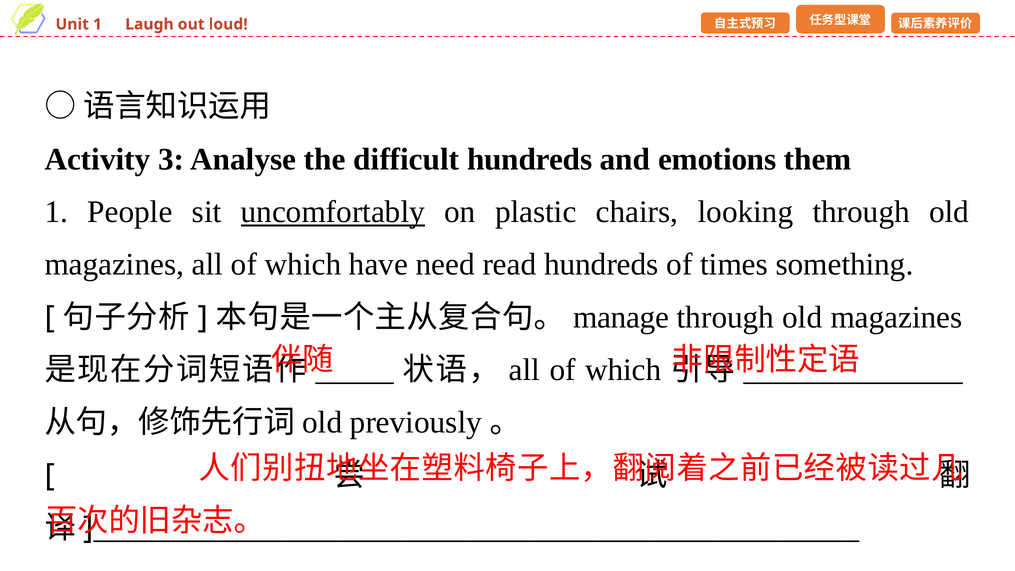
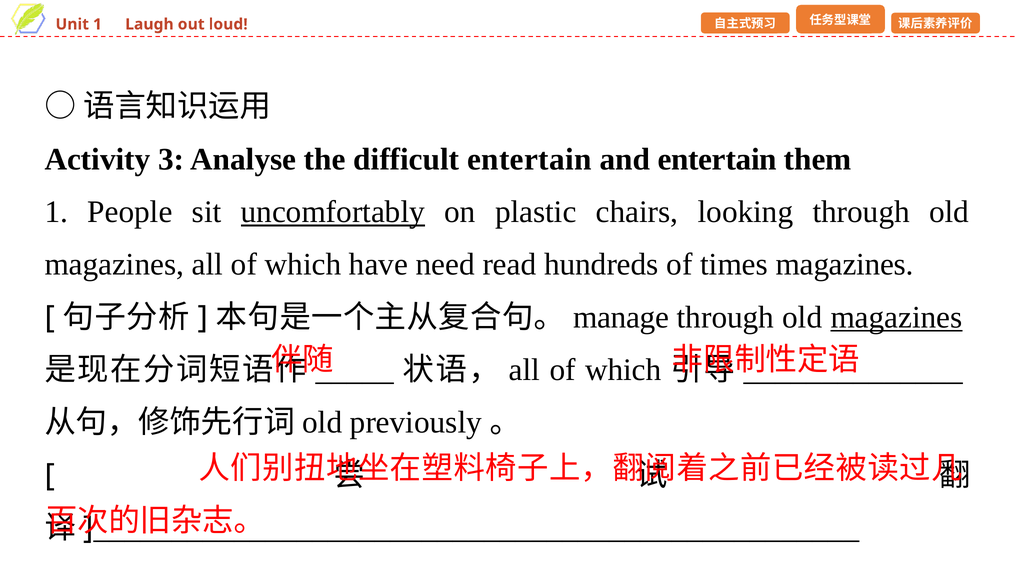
difficult hundreds: hundreds -> entertain
and emotions: emotions -> entertain
times something: something -> magazines
magazines at (896, 317) underline: none -> present
